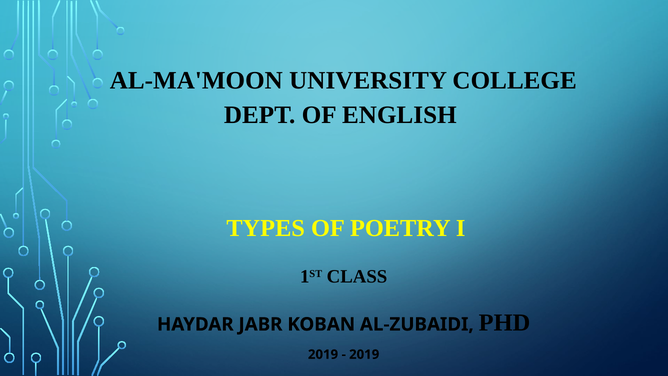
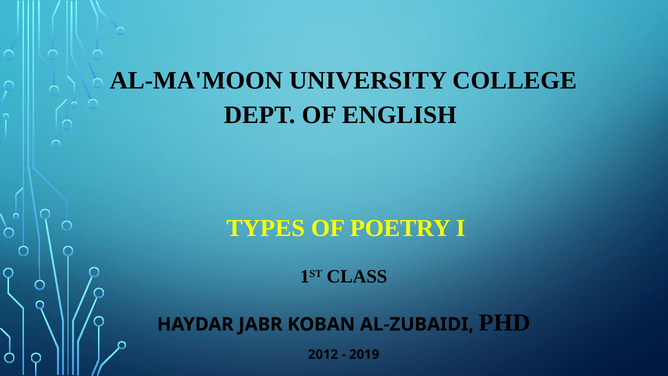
2019 at (323, 354): 2019 -> 2012
